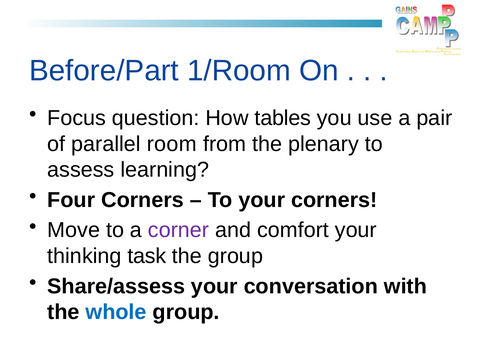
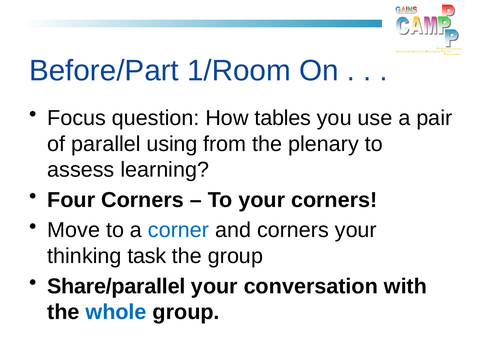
room: room -> using
corner colour: purple -> blue
and comfort: comfort -> corners
Share/assess: Share/assess -> Share/parallel
